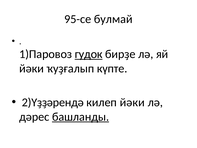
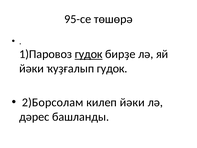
булмай: булмай -> төшөрә
ҡуҙғалып күпте: күпте -> гудок
2)Үҙҙәрендә: 2)Үҙҙәрендә -> 2)Борсолам
башланды underline: present -> none
